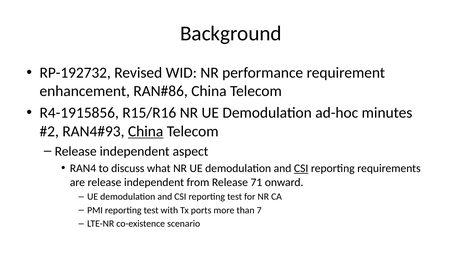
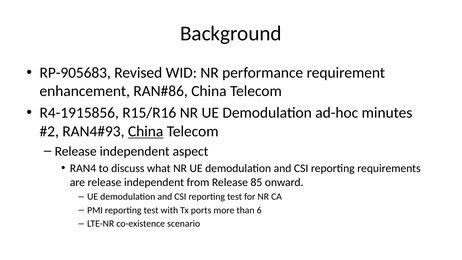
RP-192732: RP-192732 -> RP-905683
CSI at (301, 168) underline: present -> none
71: 71 -> 85
7: 7 -> 6
